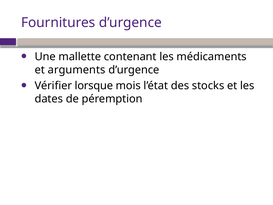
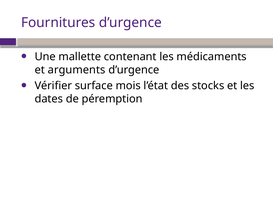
lorsque: lorsque -> surface
